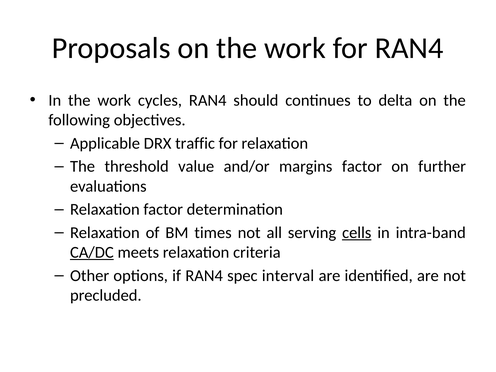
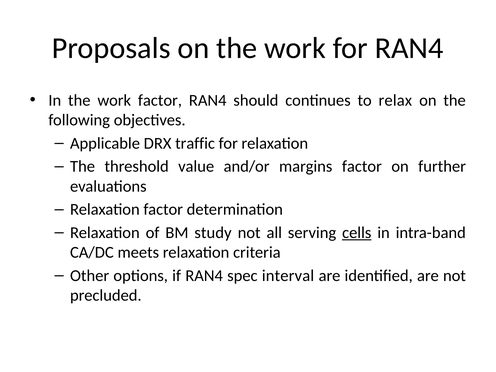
work cycles: cycles -> factor
delta: delta -> relax
times: times -> study
CA/DC underline: present -> none
